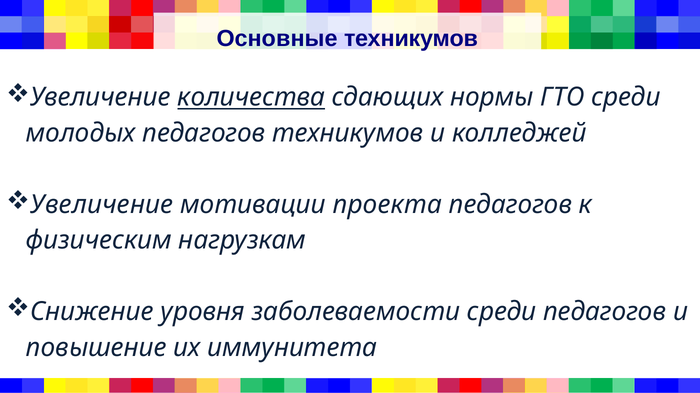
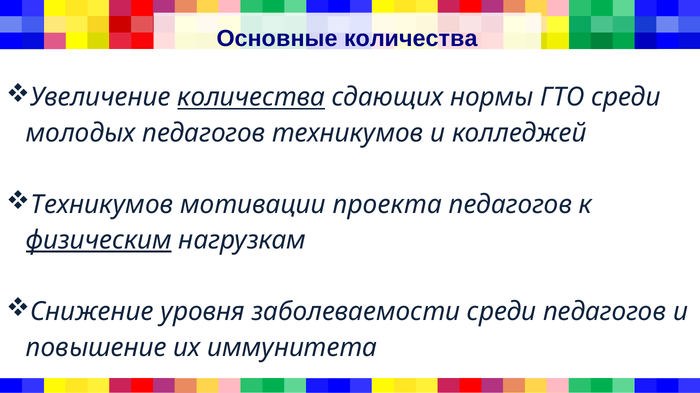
Основные техникумов: техникумов -> количества
Увеличение at (102, 205): Увеличение -> Техникумов
физическим underline: none -> present
